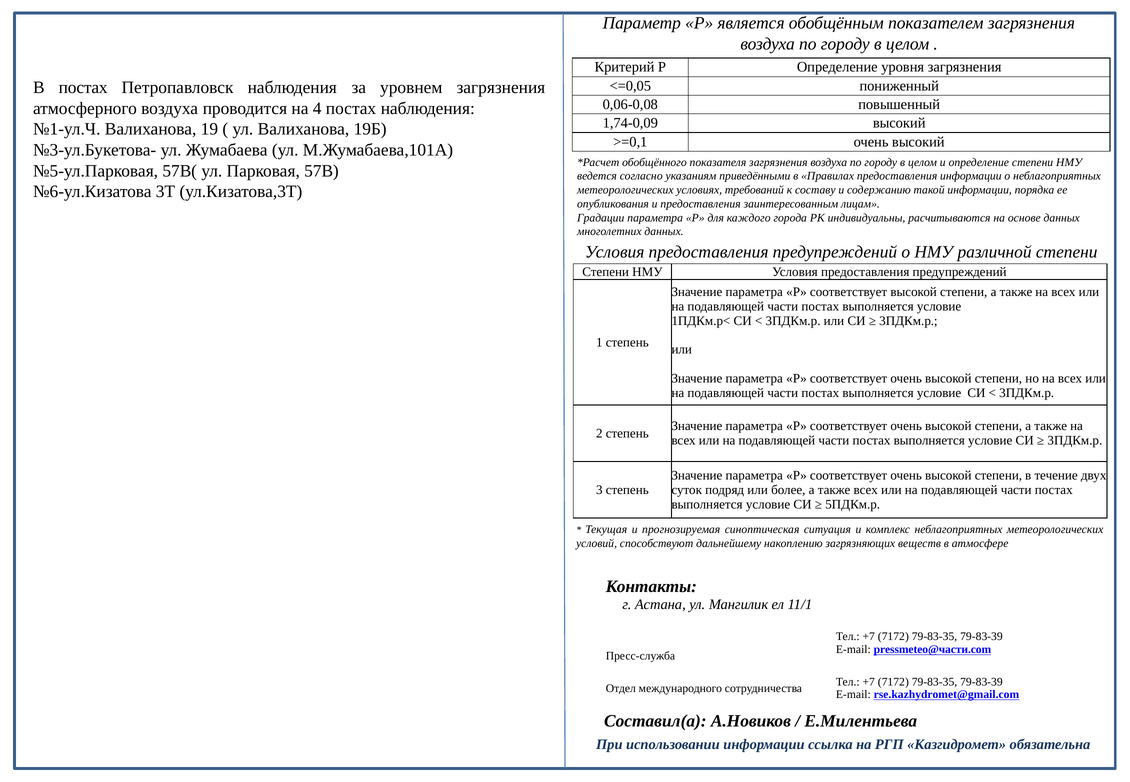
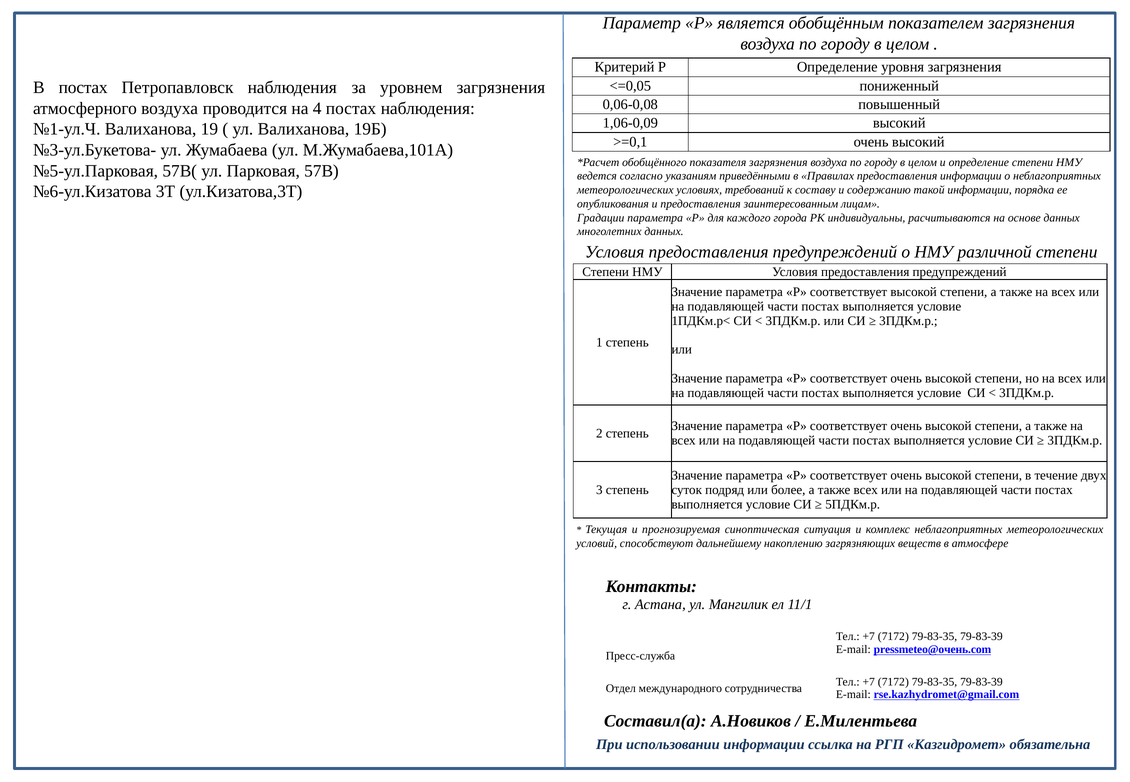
1,74-0,09: 1,74-0,09 -> 1,06-0,09
pressmeteo@части.com: pressmeteo@части.com -> pressmeteo@очень.com
